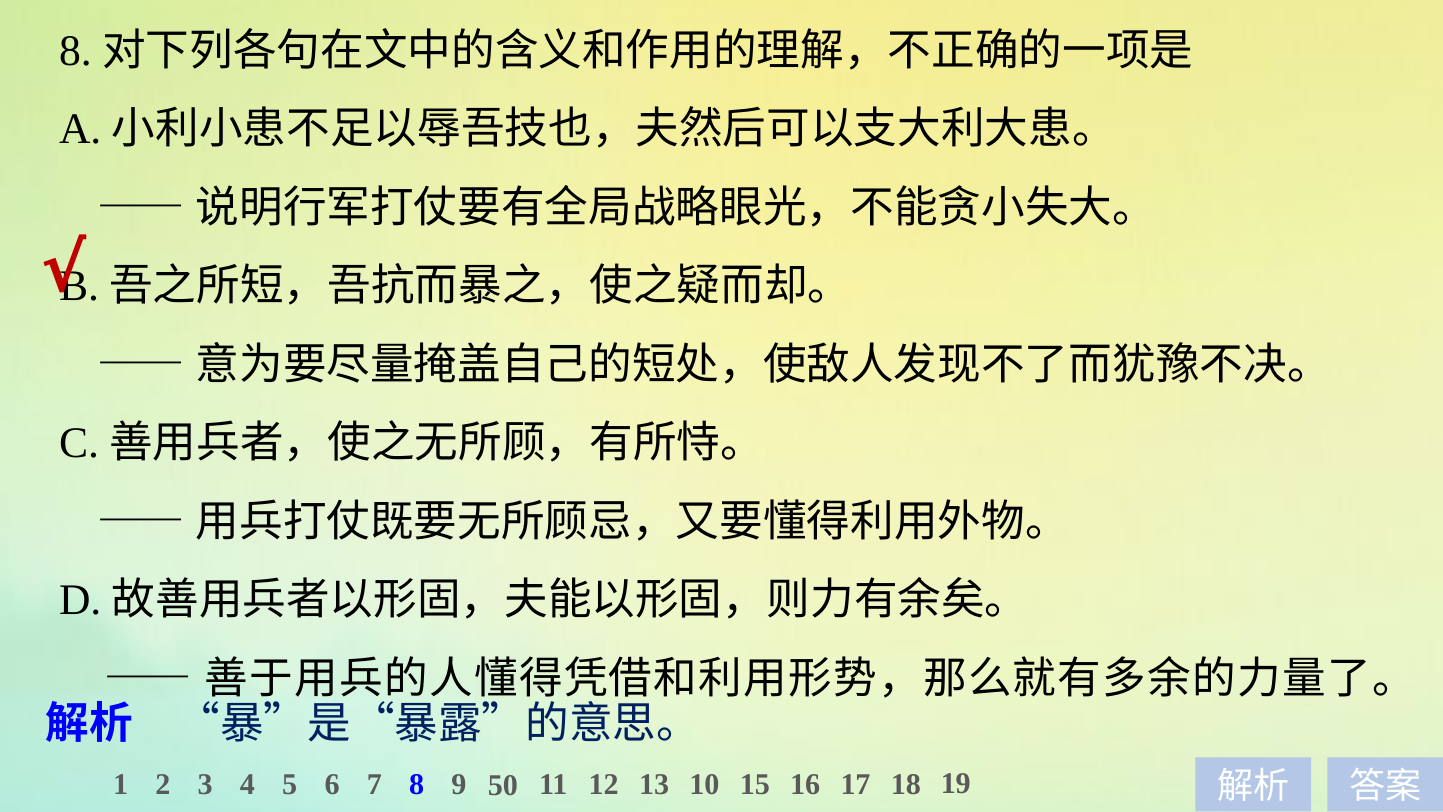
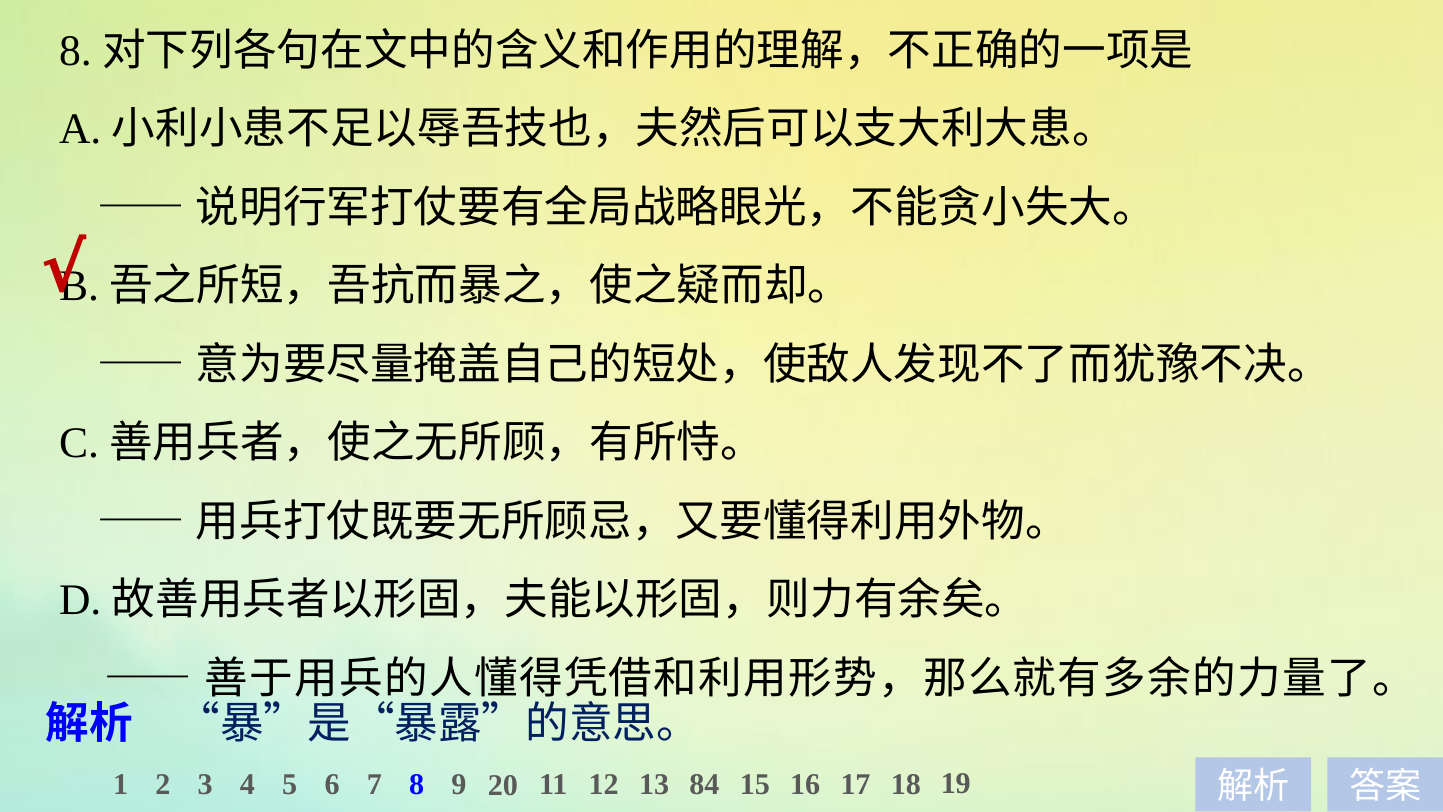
50: 50 -> 20
10: 10 -> 84
